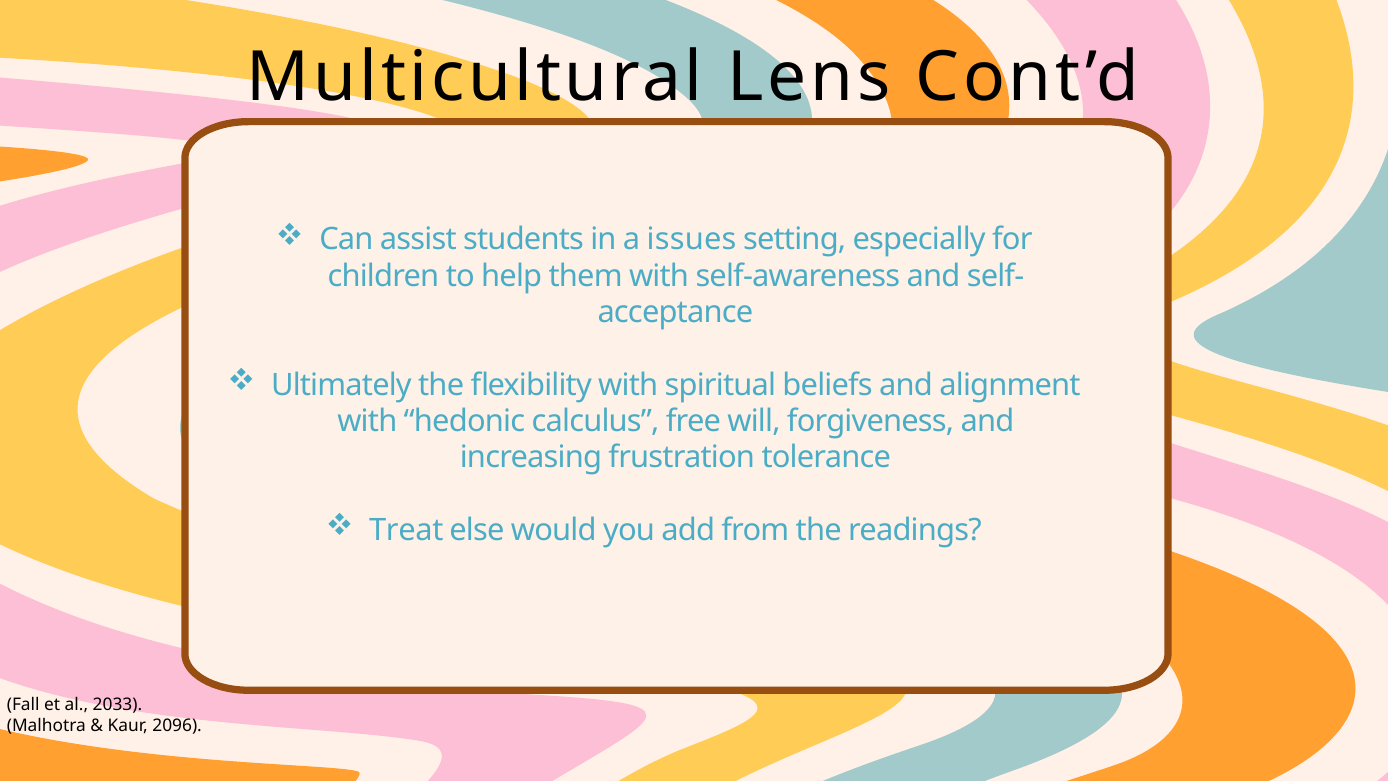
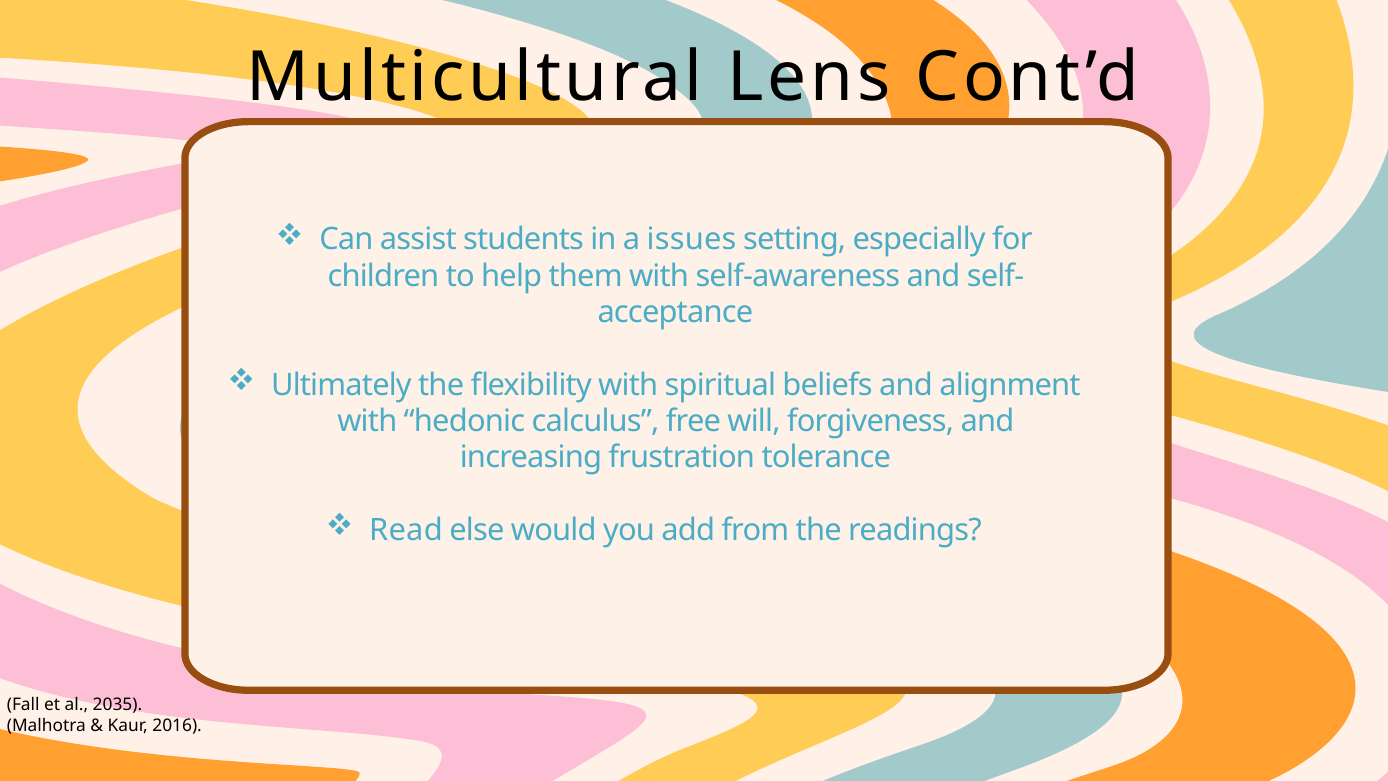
Treat: Treat -> Read
2033: 2033 -> 2035
2096: 2096 -> 2016
